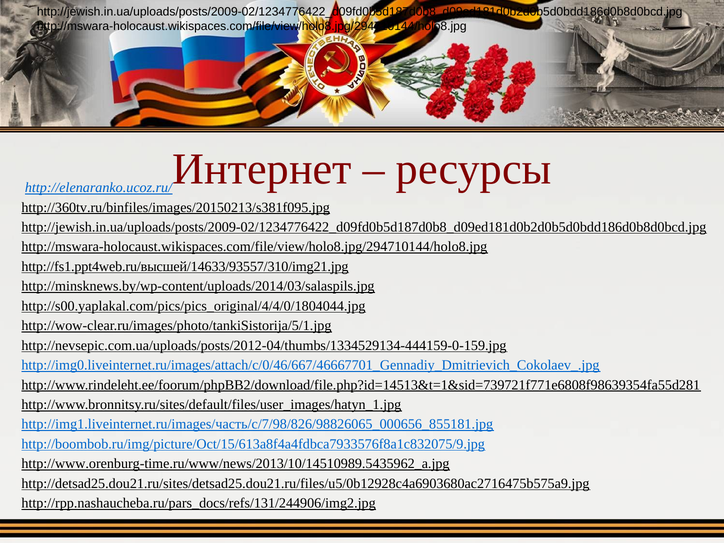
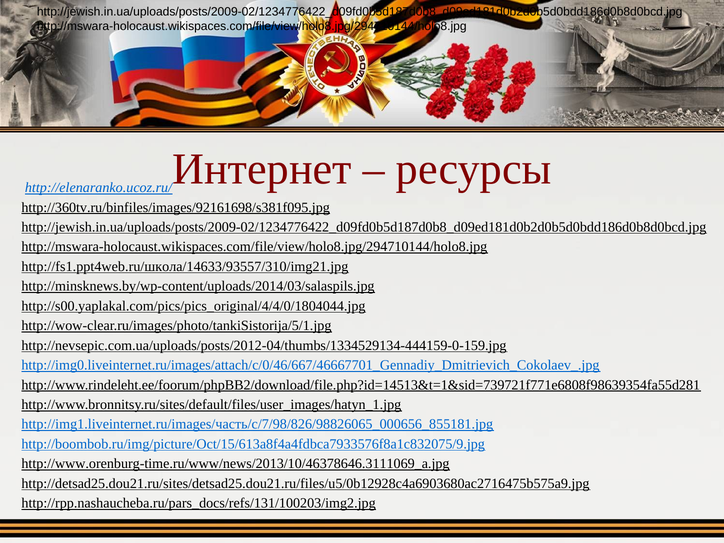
http://360tv.ru/binfiles/images/20150213/s381f095.jpg: http://360tv.ru/binfiles/images/20150213/s381f095.jpg -> http://360tv.ru/binfiles/images/92161698/s381f095.jpg
http://fs1.ppt4web.ru/высшей/14633/93557/310/img21.jpg: http://fs1.ppt4web.ru/высшей/14633/93557/310/img21.jpg -> http://fs1.ppt4web.ru/школа/14633/93557/310/img21.jpg
http://www.orenburg-time.ru/www/news/2013/10/14510989.5435962_a.jpg: http://www.orenburg-time.ru/www/news/2013/10/14510989.5435962_a.jpg -> http://www.orenburg-time.ru/www/news/2013/10/46378646.3111069_a.jpg
http://rpp.nashaucheba.ru/pars_docs/refs/131/244906/img2.jpg: http://rpp.nashaucheba.ru/pars_docs/refs/131/244906/img2.jpg -> http://rpp.nashaucheba.ru/pars_docs/refs/131/100203/img2.jpg
